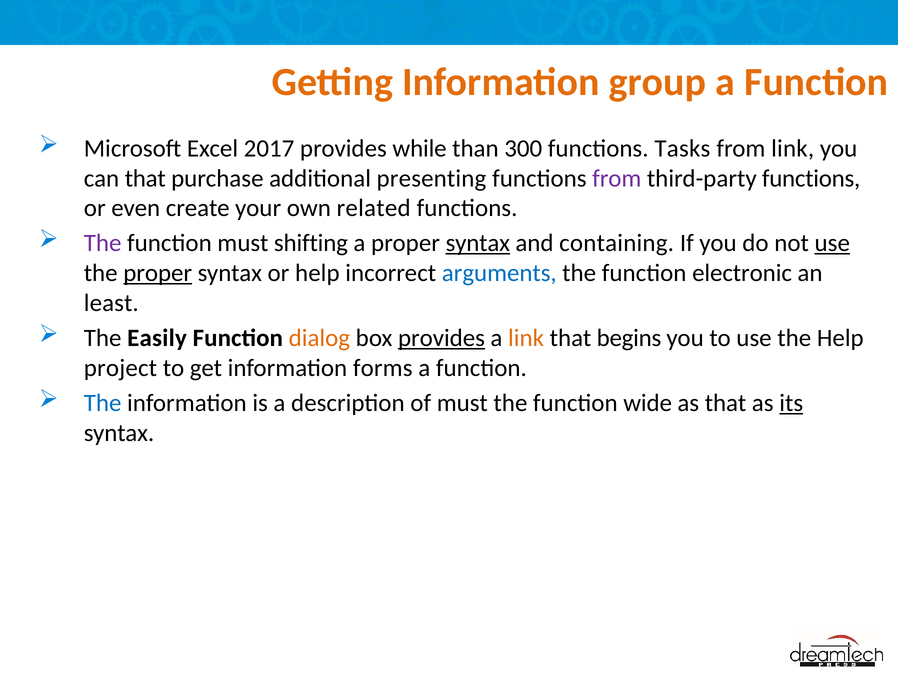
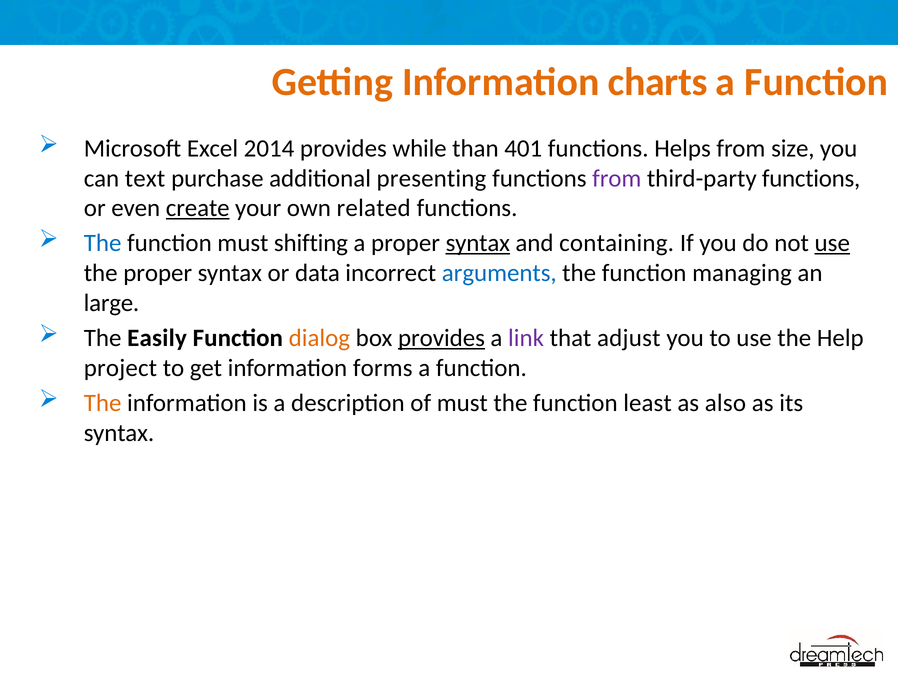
group: group -> charts
2017: 2017 -> 2014
300: 300 -> 401
Tasks: Tasks -> Helps
from link: link -> size
can that: that -> text
create underline: none -> present
The at (103, 243) colour: purple -> blue
proper at (158, 273) underline: present -> none
or help: help -> data
electronic: electronic -> managing
least: least -> large
link at (526, 338) colour: orange -> purple
begins: begins -> adjust
The at (103, 403) colour: blue -> orange
wide: wide -> least
as that: that -> also
its underline: present -> none
